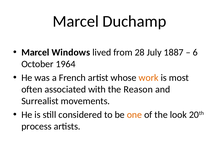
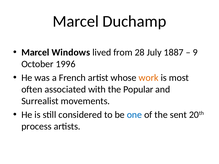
6: 6 -> 9
1964: 1964 -> 1996
Reason: Reason -> Popular
one colour: orange -> blue
look: look -> sent
